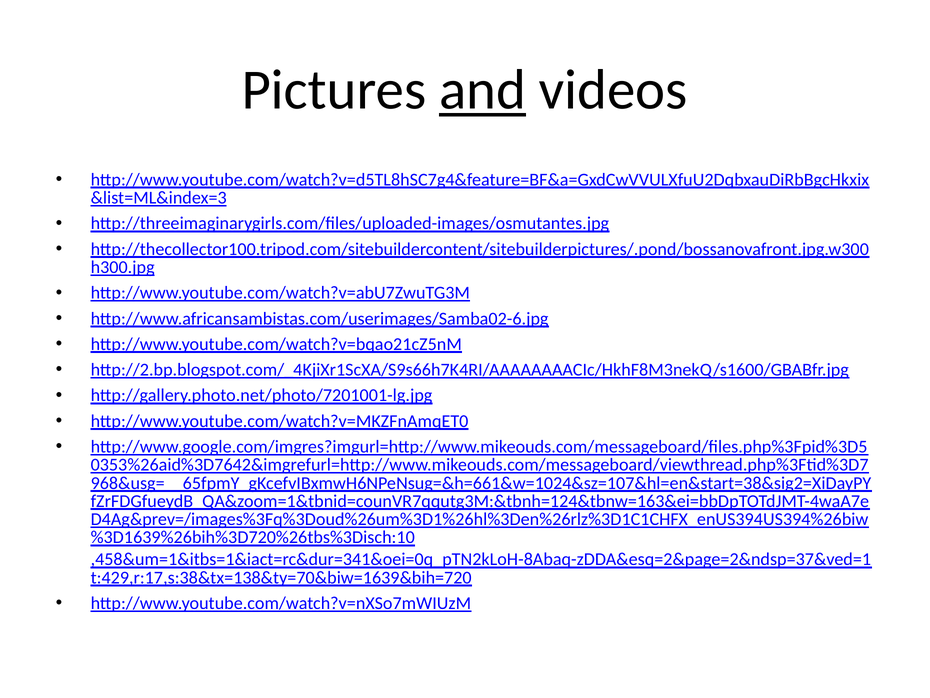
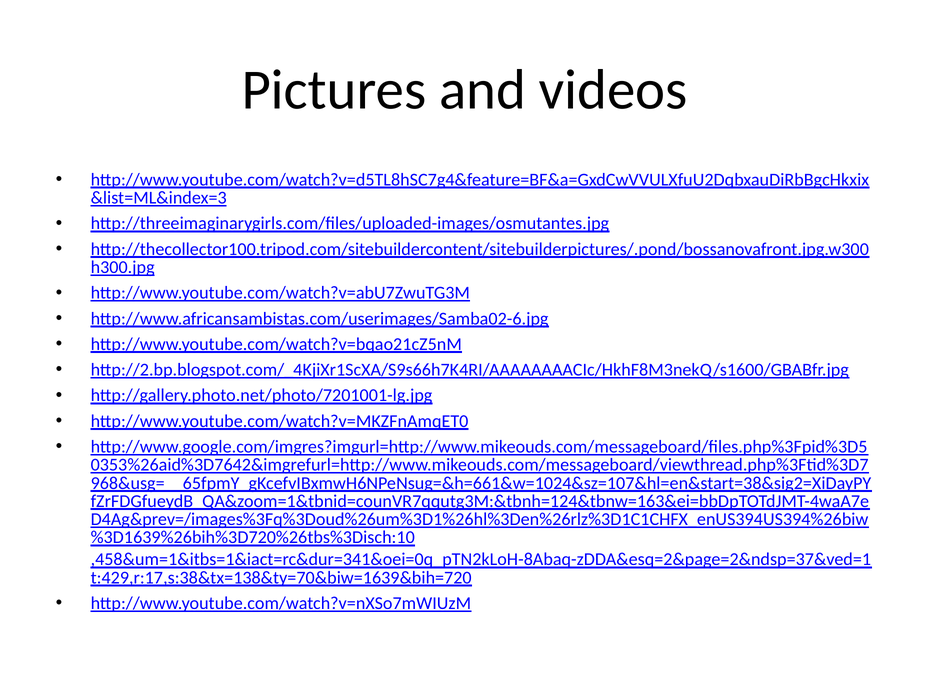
and underline: present -> none
